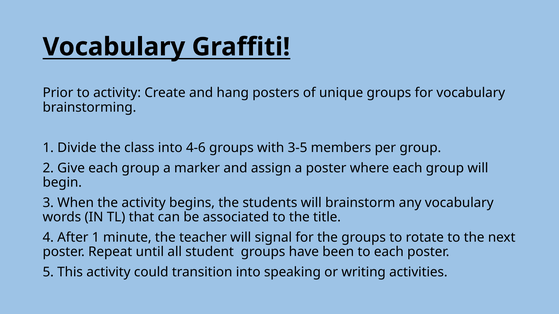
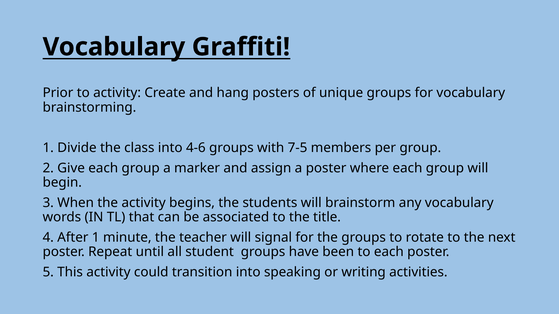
3-5: 3-5 -> 7-5
